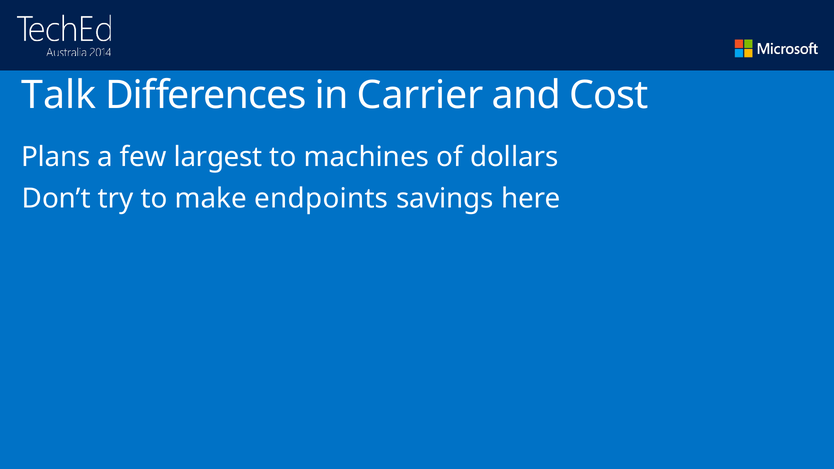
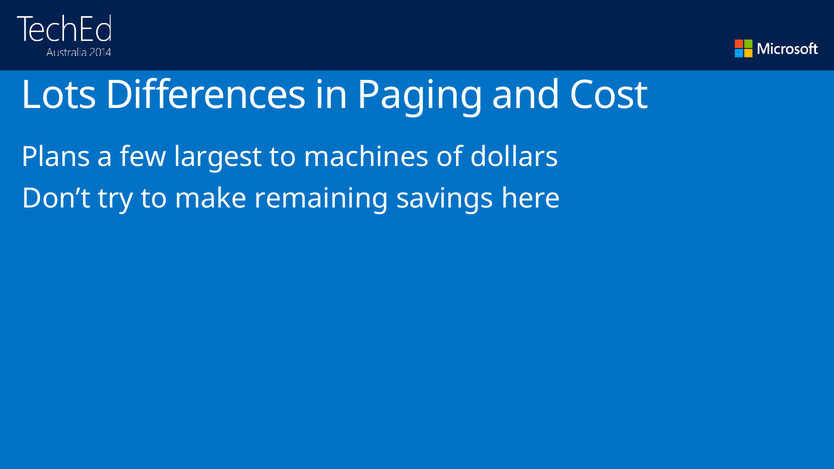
Talk: Talk -> Lots
Carrier: Carrier -> Paging
endpoints: endpoints -> remaining
